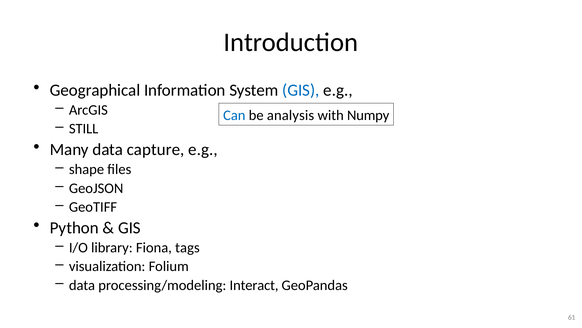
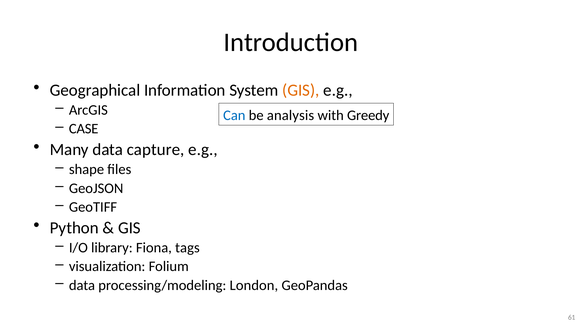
GIS at (301, 90) colour: blue -> orange
Numpy: Numpy -> Greedy
STILL: STILL -> CASE
Interact: Interact -> London
